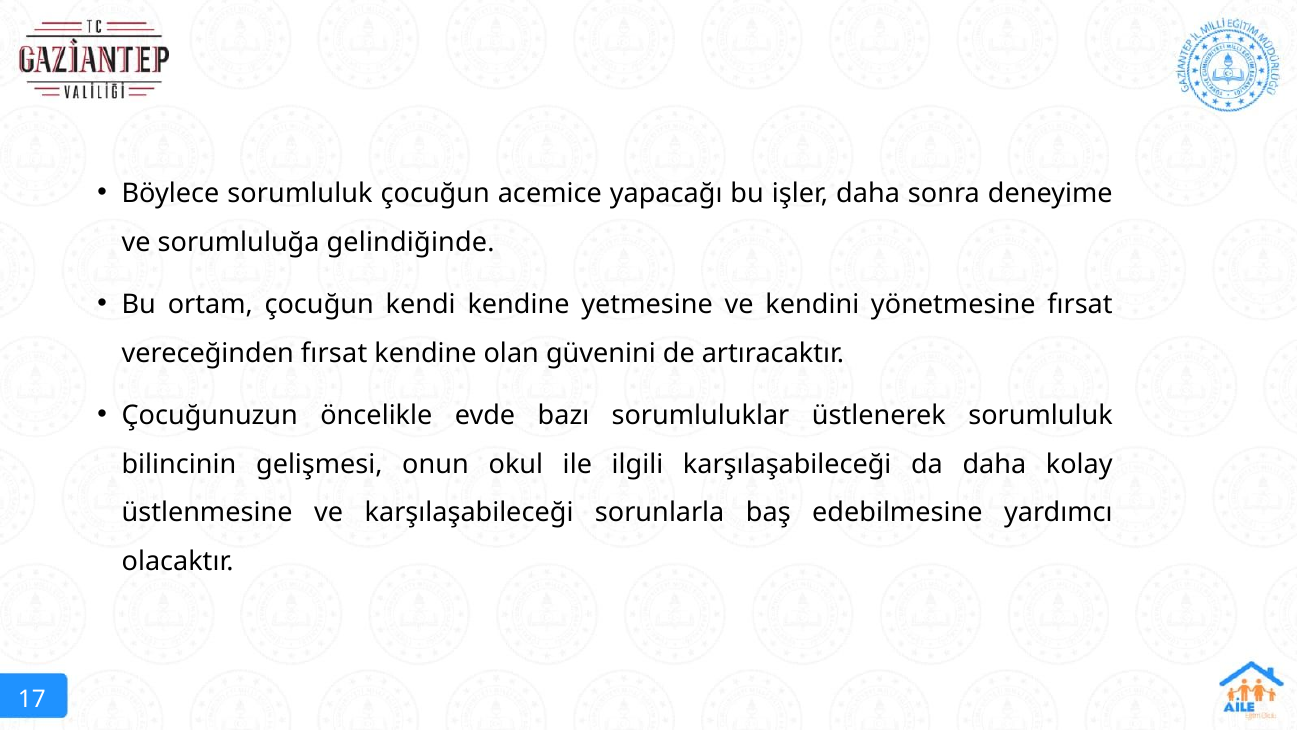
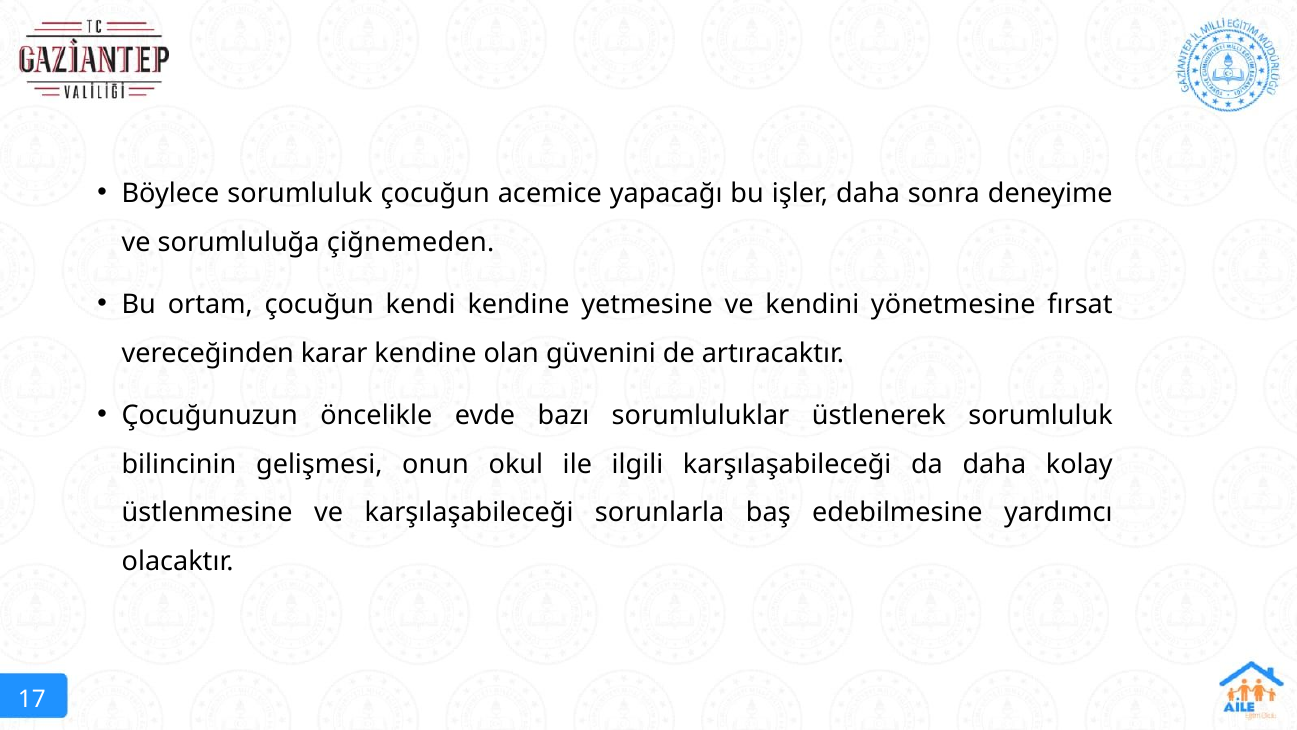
gelindiğinde: gelindiğinde -> çiğnemeden
vereceğinden fırsat: fırsat -> karar
